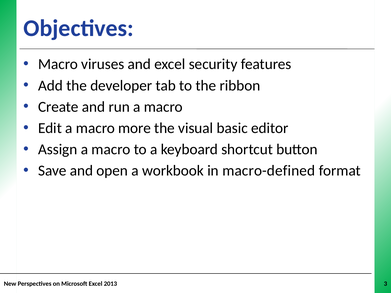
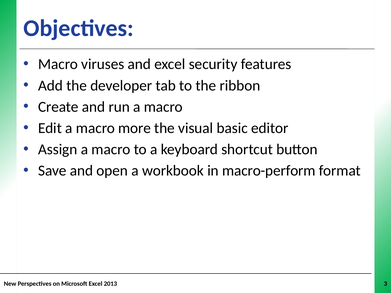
macro-defined: macro-defined -> macro-perform
